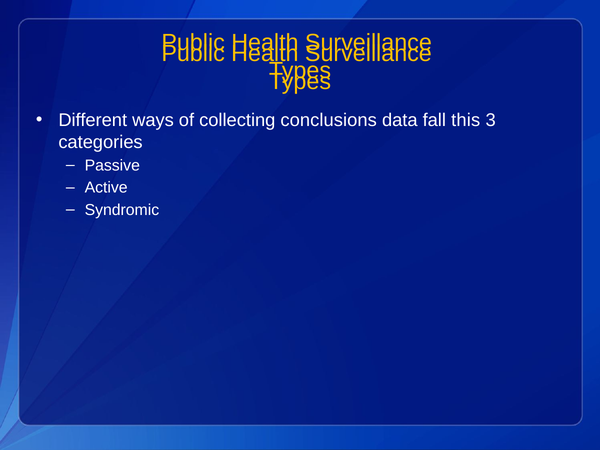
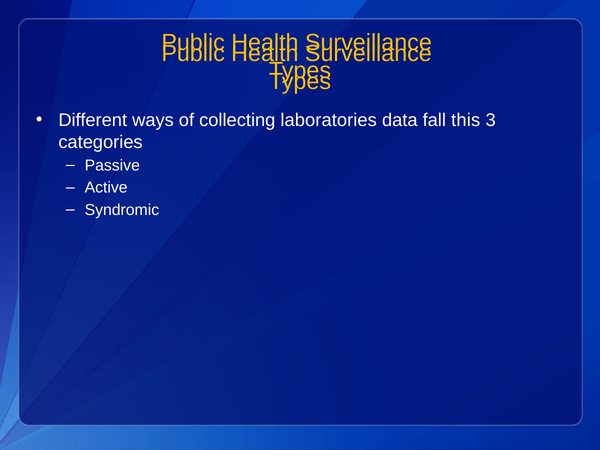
conclusions: conclusions -> laboratories
